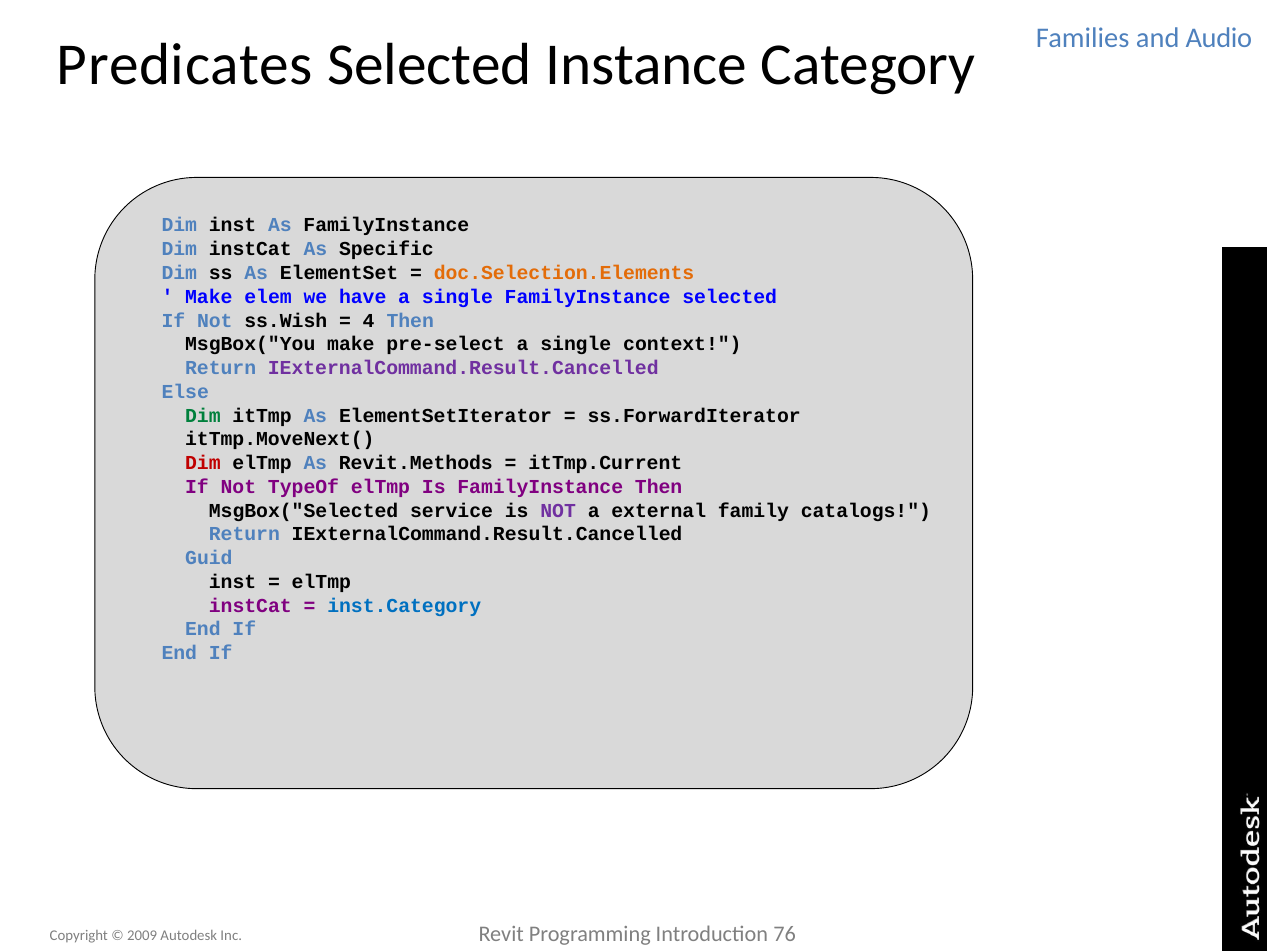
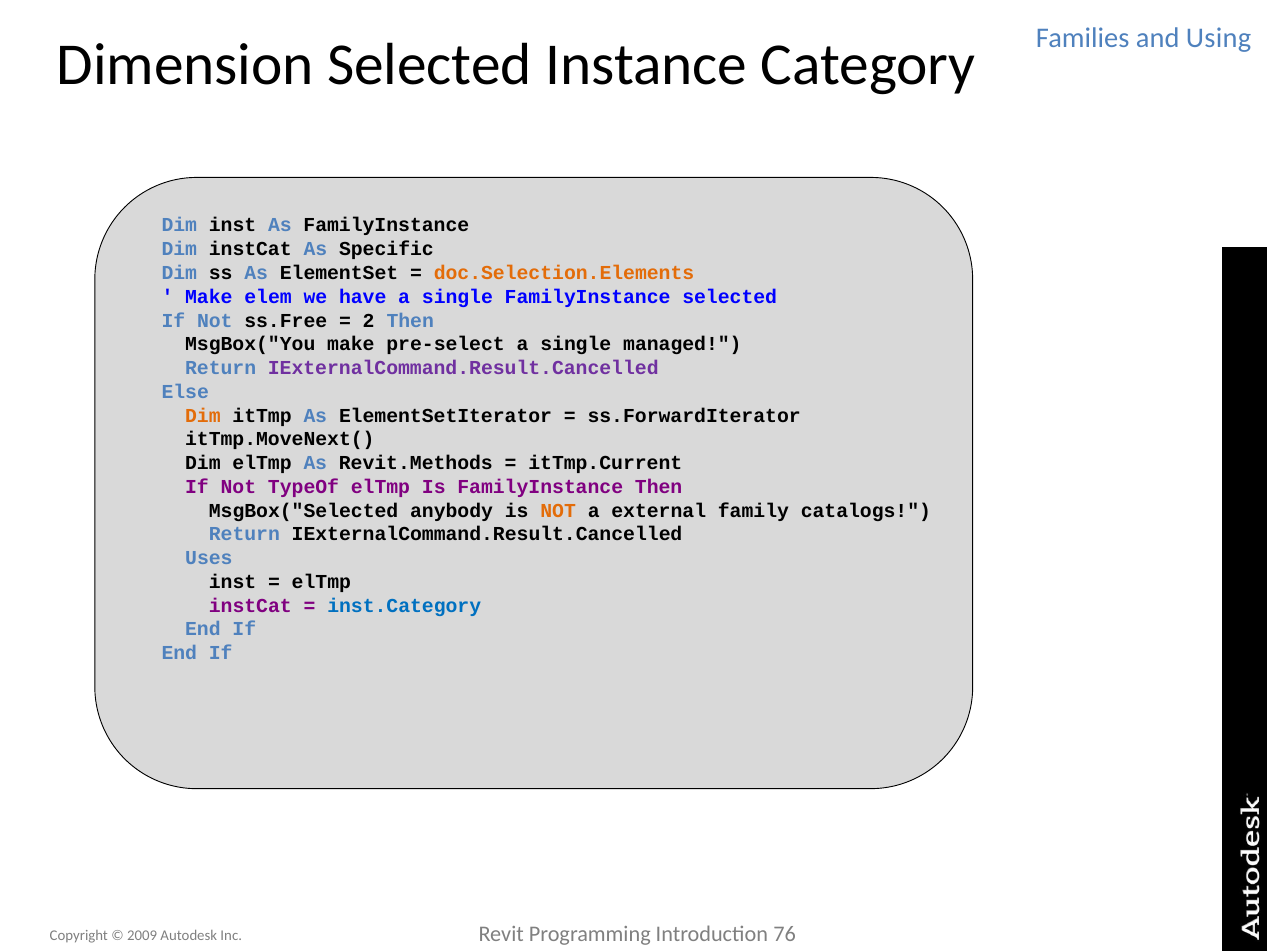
Audio: Audio -> Using
Predicates: Predicates -> Dimension
ss.Wish: ss.Wish -> ss.Free
4: 4 -> 2
context: context -> managed
Dim at (203, 415) colour: green -> orange
Dim at (203, 463) colour: red -> black
service: service -> anybody
NOT at (558, 510) colour: purple -> orange
Guid: Guid -> Uses
